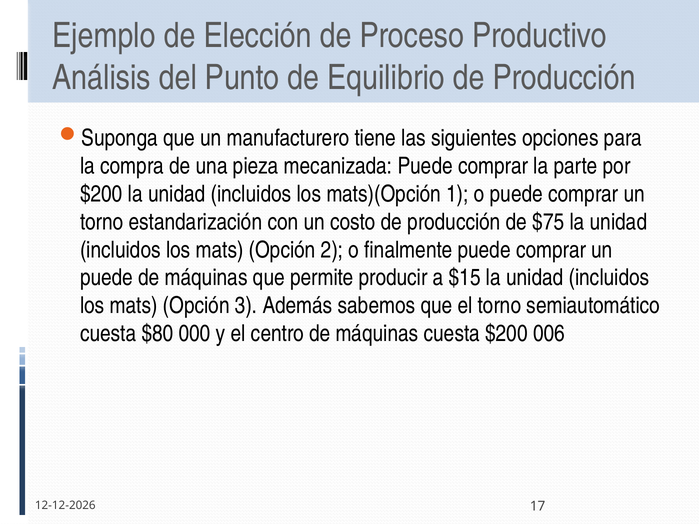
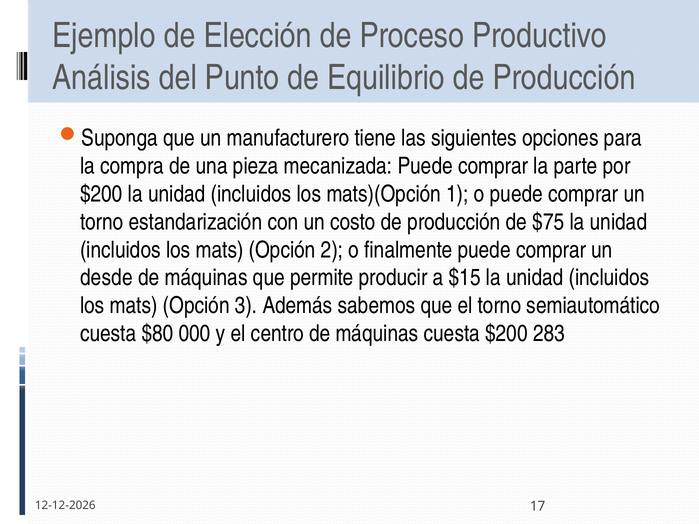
puede at (107, 278): puede -> desde
006: 006 -> 283
